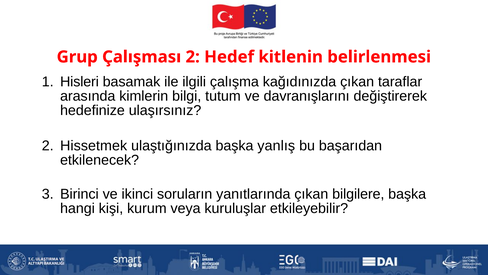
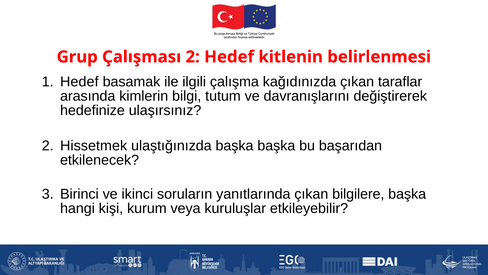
Hisleri at (79, 82): Hisleri -> Hedef
başka yanlış: yanlış -> başka
